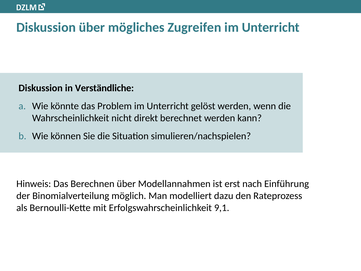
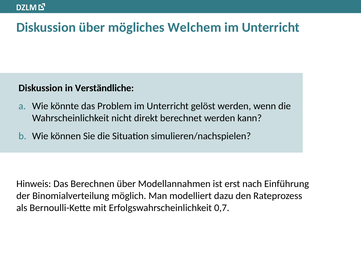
Zugreifen: Zugreifen -> Welchem
9,1: 9,1 -> 0,7
